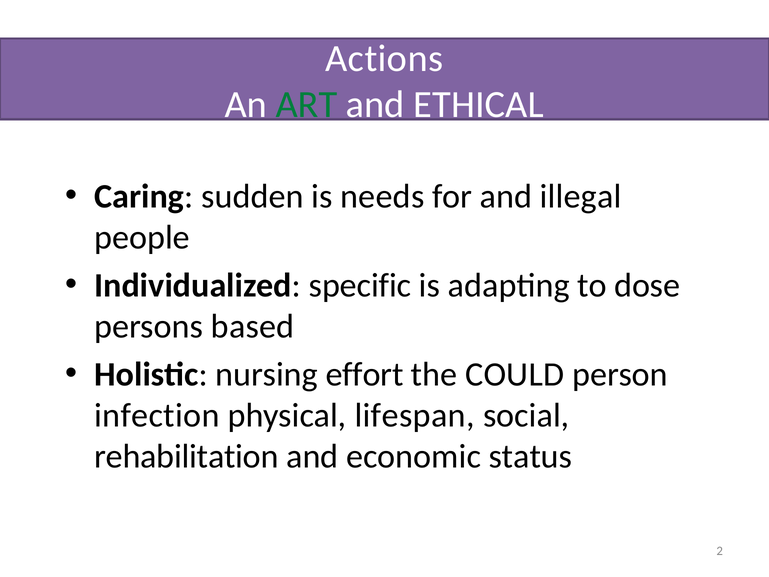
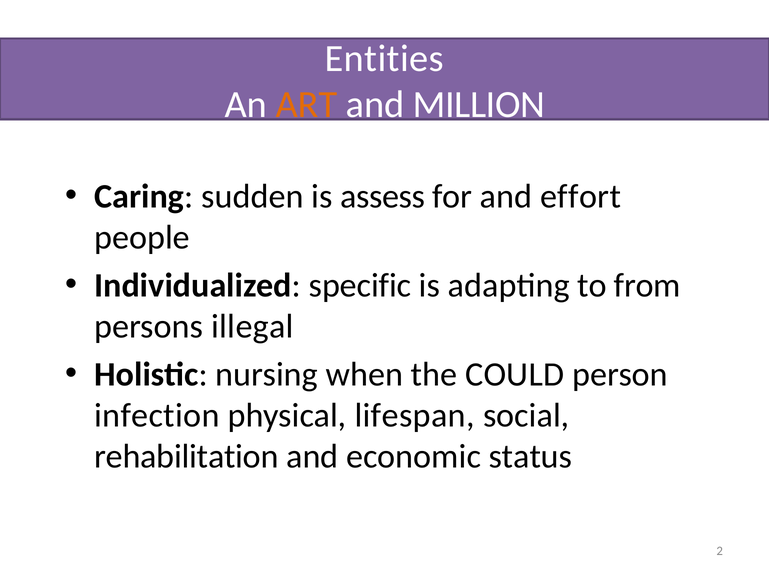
Actions: Actions -> Entities
ART colour: green -> orange
ETHICAL: ETHICAL -> MILLION
needs: needs -> assess
illegal: illegal -> effort
dose: dose -> from
based: based -> illegal
effort: effort -> when
